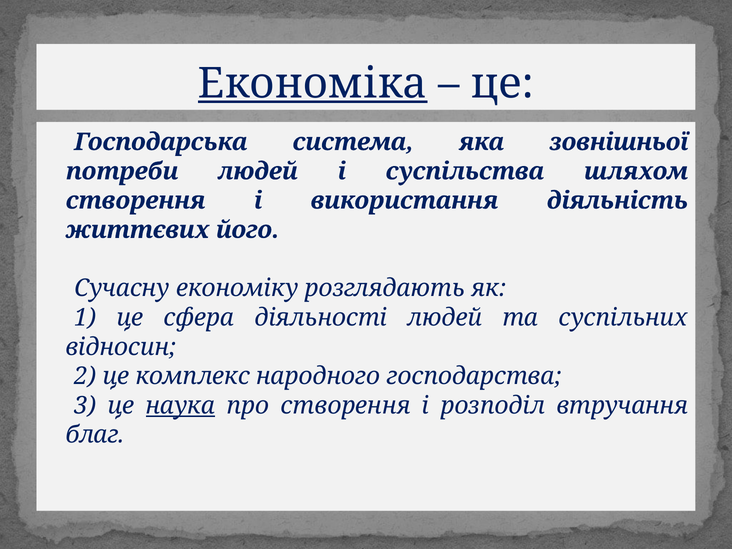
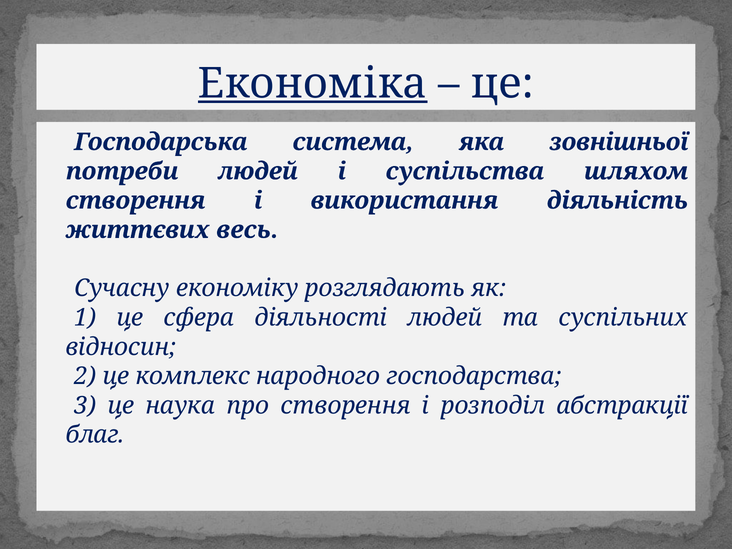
його: його -> весь
наука underline: present -> none
втручання: втручання -> абстракції
